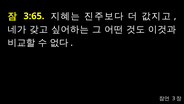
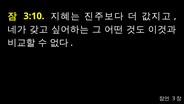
3:65: 3:65 -> 3:10
